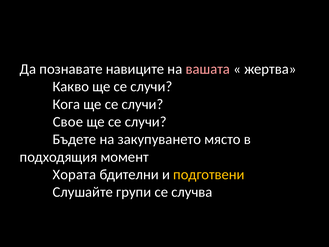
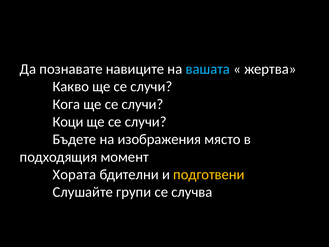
вашата colour: pink -> light blue
Свое: Свое -> Коци
закупуването: закупуването -> изображения
